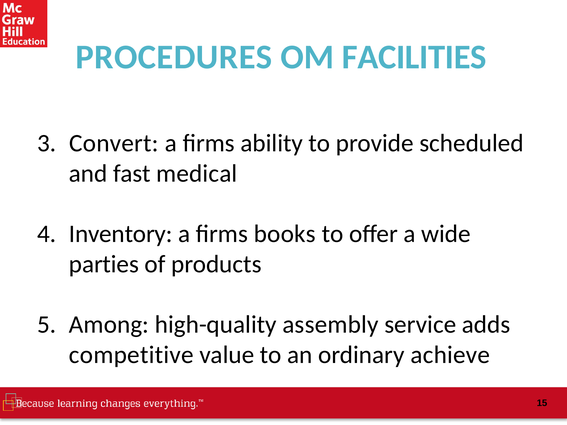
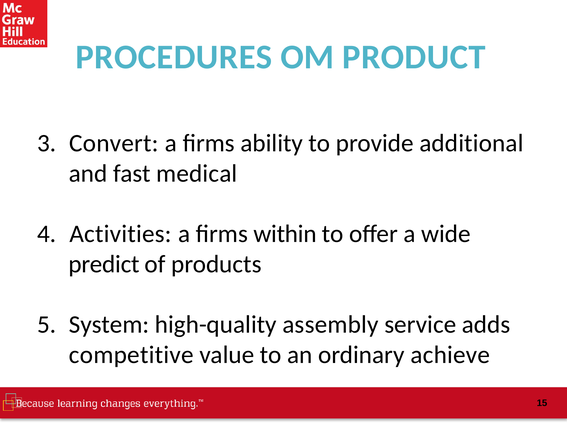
FACILITIES: FACILITIES -> PRODUCT
scheduled: scheduled -> additional
Inventory: Inventory -> Activities
books: books -> within
parties: parties -> predict
Among: Among -> System
